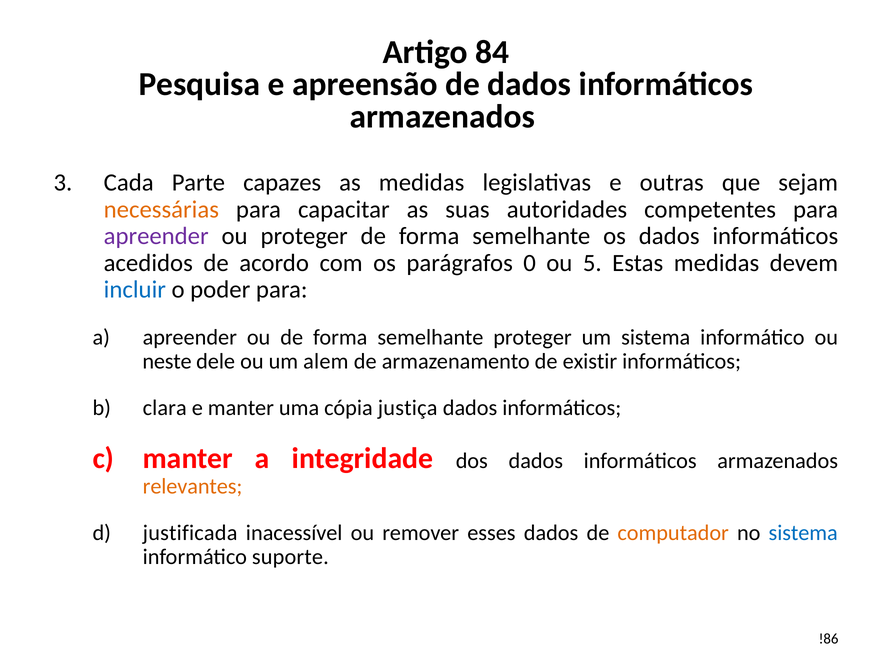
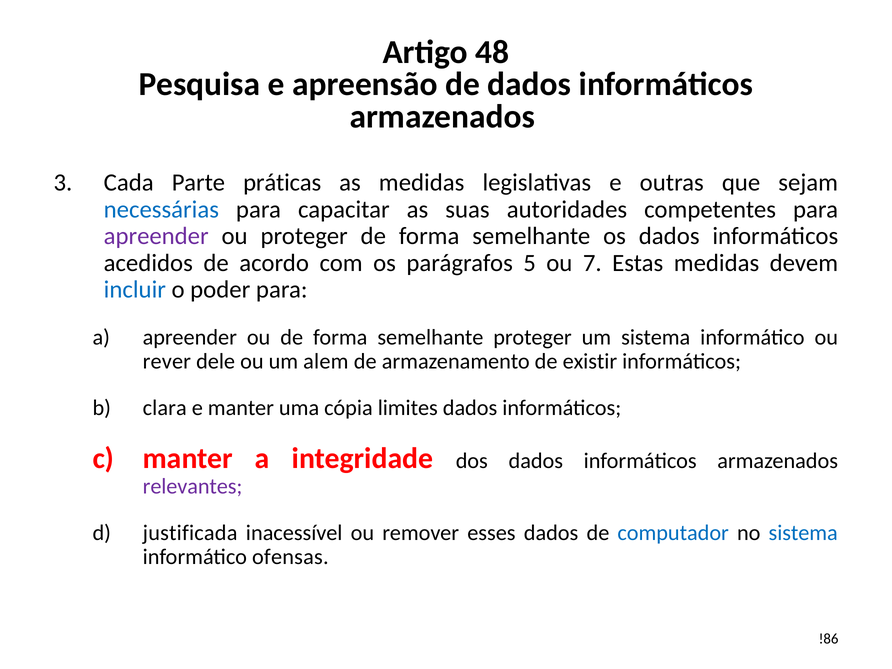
84: 84 -> 48
capazes: capazes -> práticas
necessárias colour: orange -> blue
0: 0 -> 5
5: 5 -> 7
neste: neste -> rever
justiça: justiça -> limites
relevantes colour: orange -> purple
computador colour: orange -> blue
suporte: suporte -> ofensas
